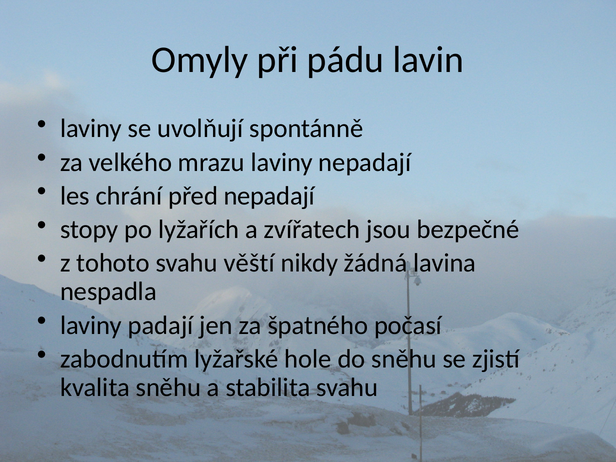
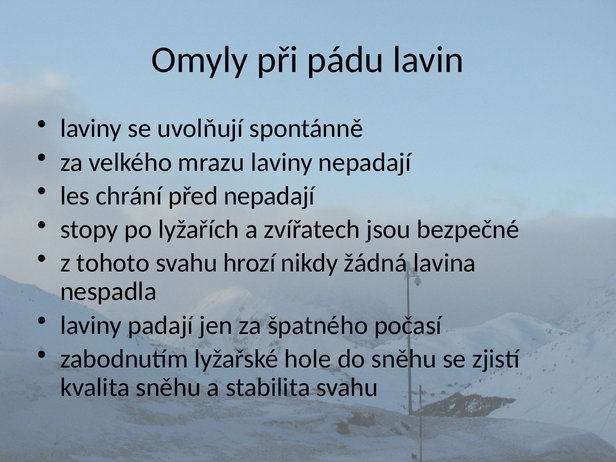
věští: věští -> hrozí
